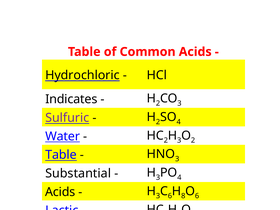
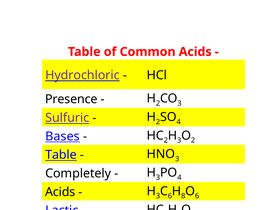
Hydrochloric colour: black -> purple
Indicates: Indicates -> Presence
Water: Water -> Bases
Substantial: Substantial -> Completely
